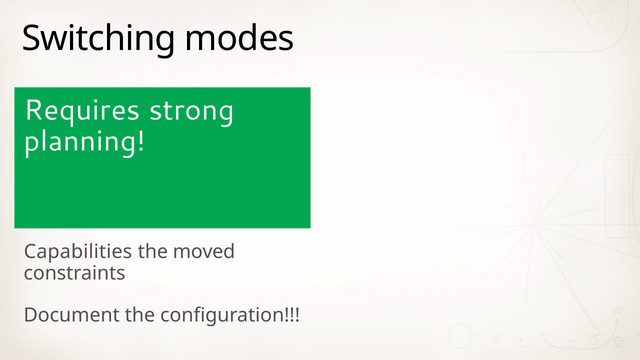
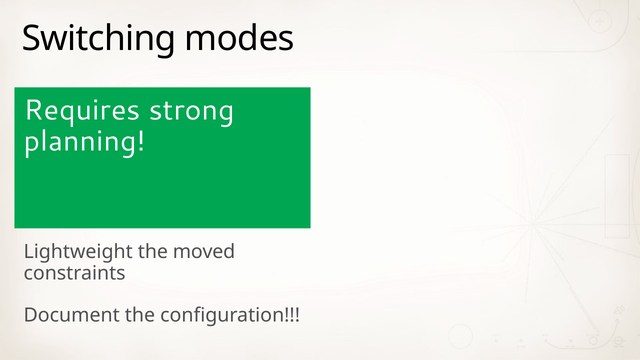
Capabilities: Capabilities -> Lightweight
